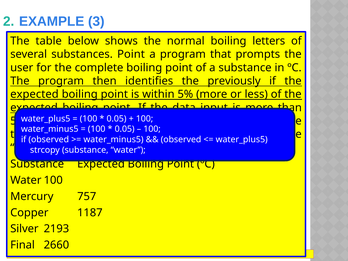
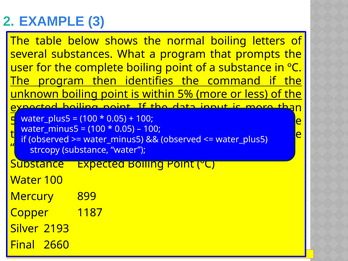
substances Point: Point -> What
previously: previously -> command
expected at (34, 94): expected -> unknown
757: 757 -> 899
